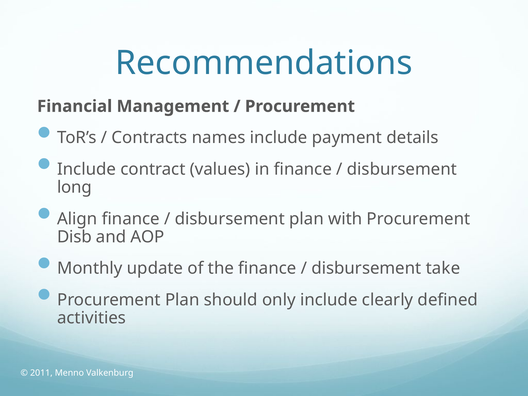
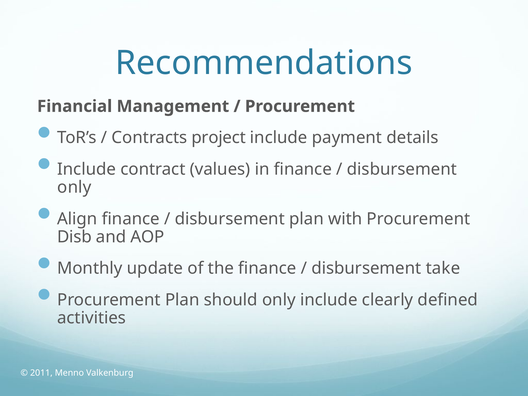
names: names -> project
long at (75, 187): long -> only
